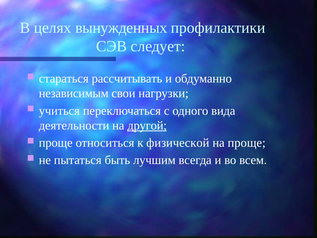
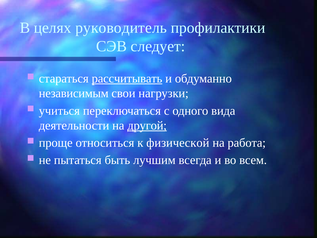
вынужденных: вынужденных -> руководитель
рассчитывать underline: none -> present
на проще: проще -> работа
